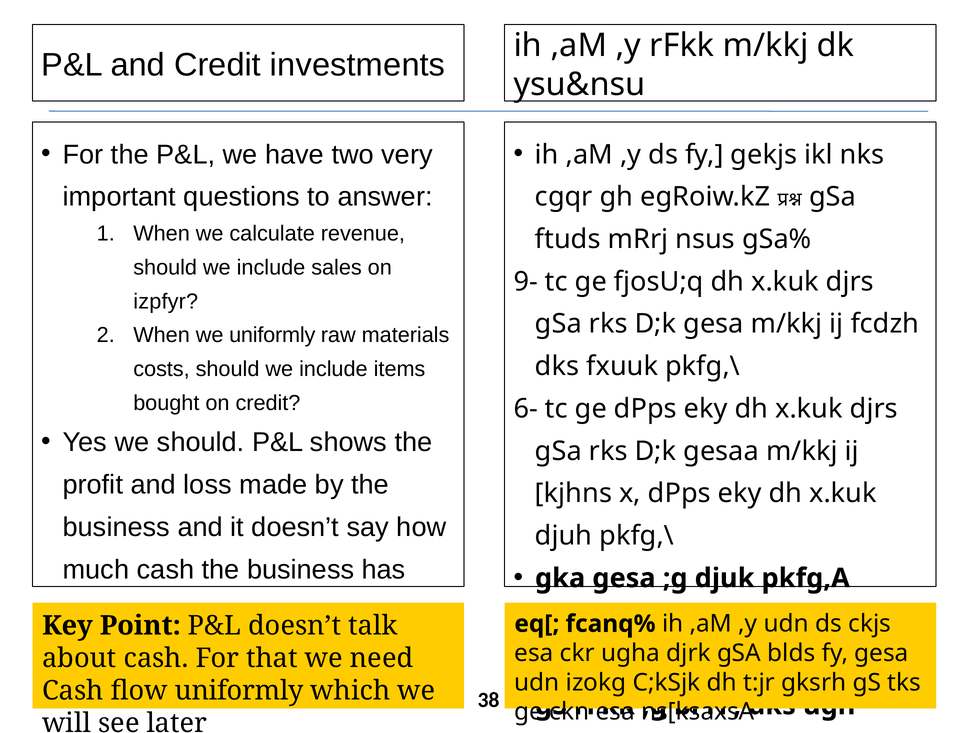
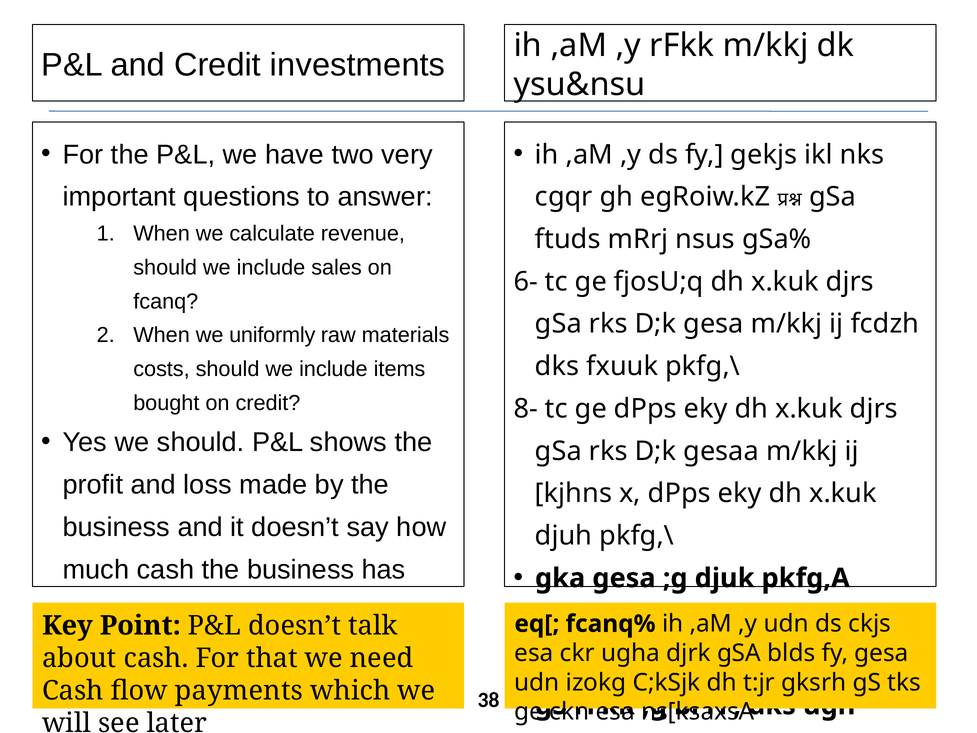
9-: 9- -> 6-
izpfyr: izpfyr -> fcanq
6-: 6- -> 8-
flow uniformly: uniformly -> payments
